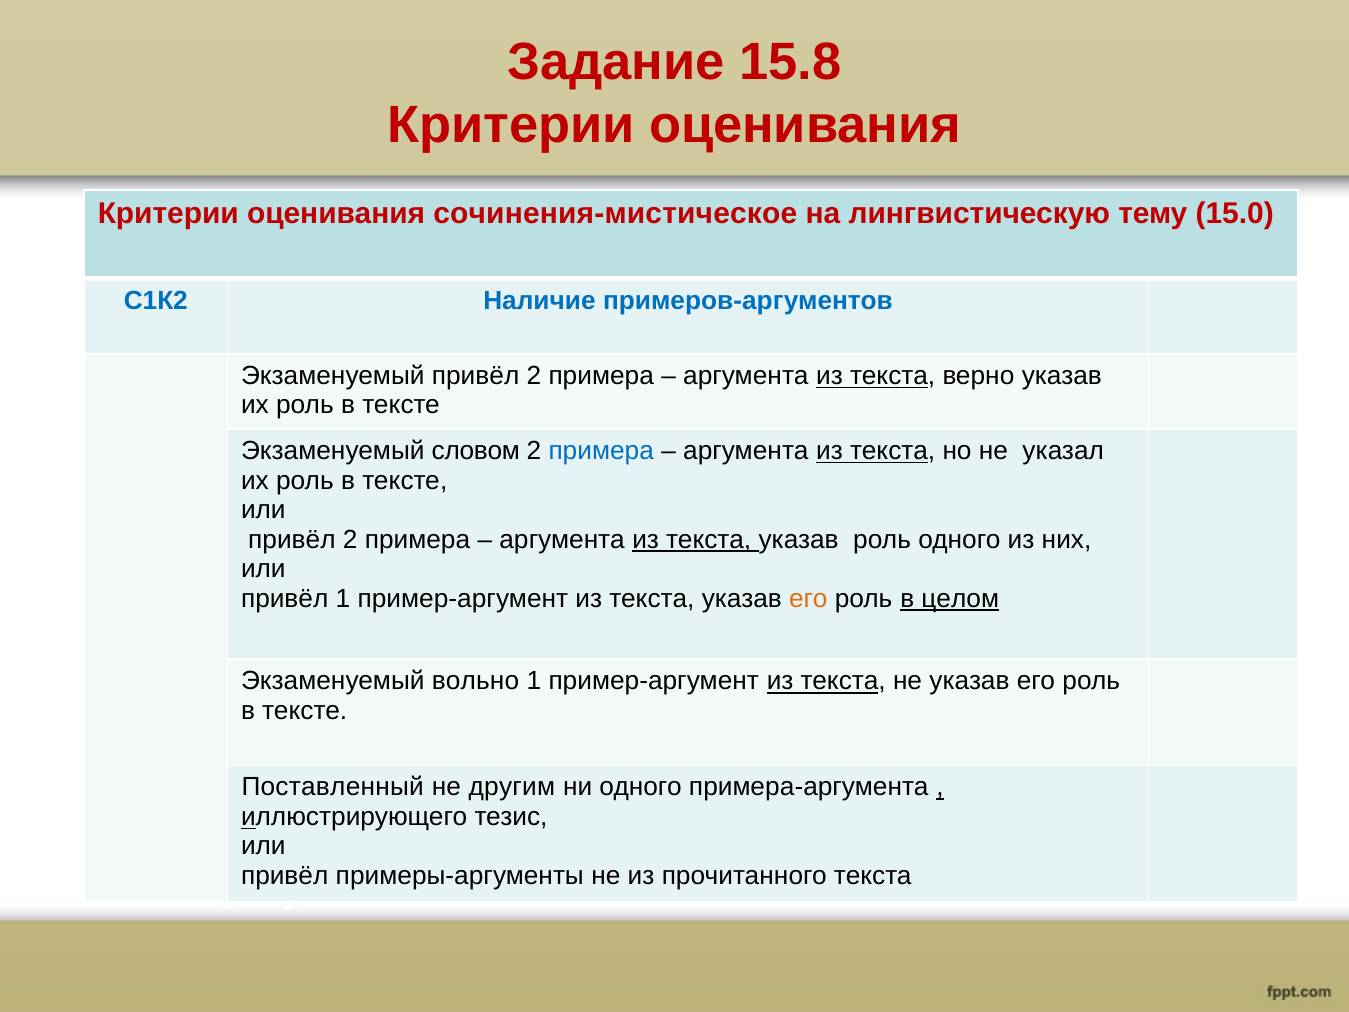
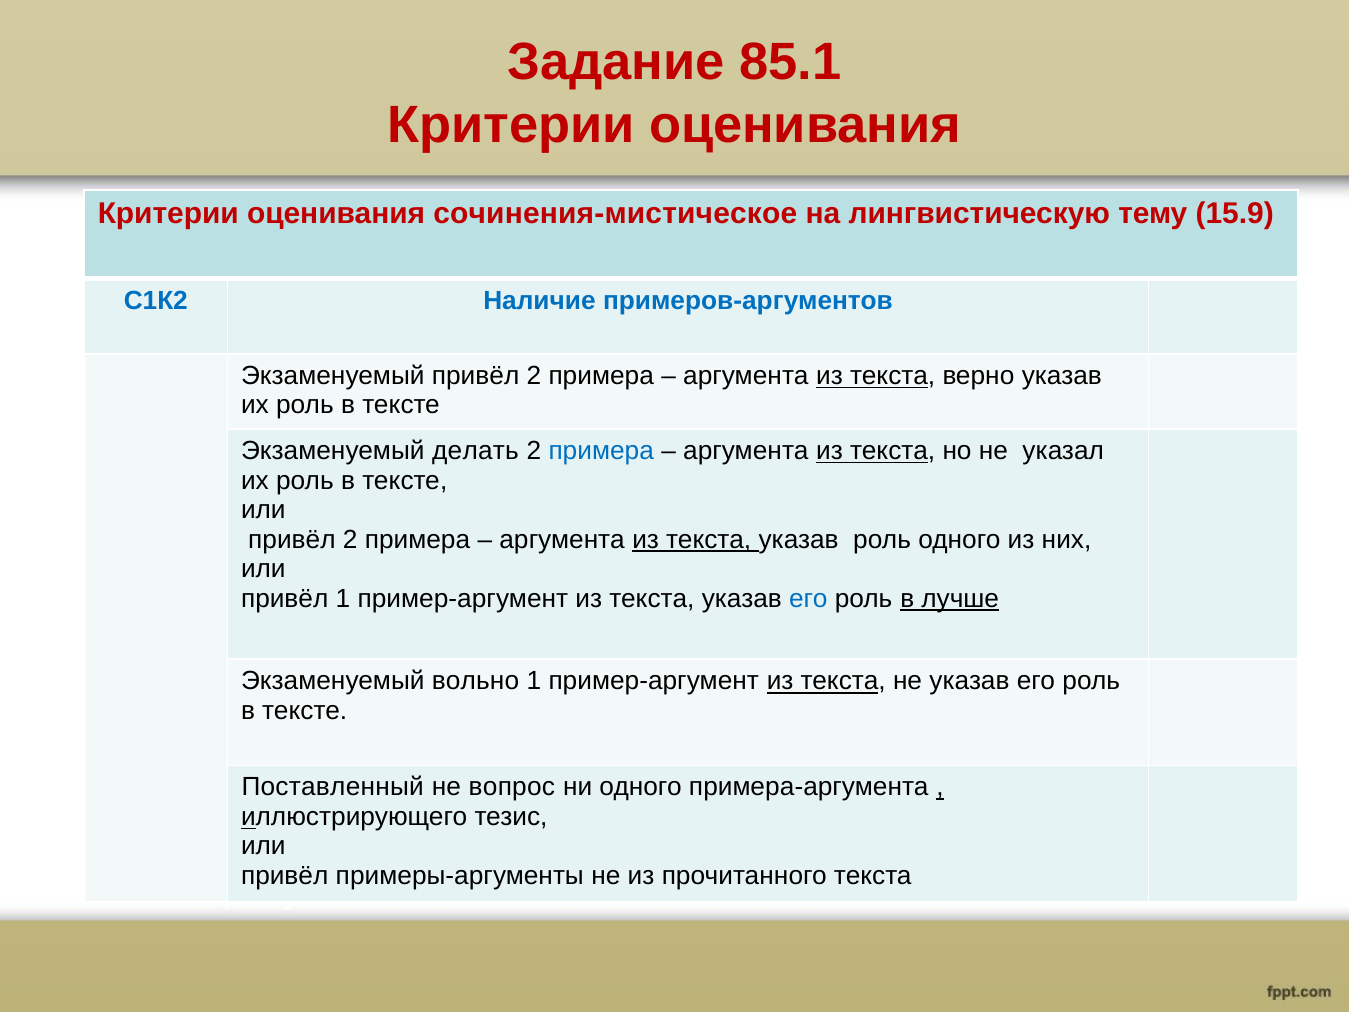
15.8: 15.8 -> 85.1
15.0: 15.0 -> 15.9
словом: словом -> делать
его at (808, 598) colour: orange -> blue
целом: целом -> лучше
другим: другим -> вопрос
